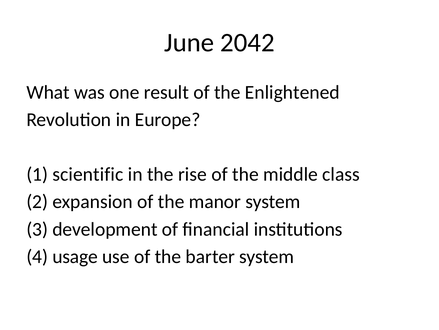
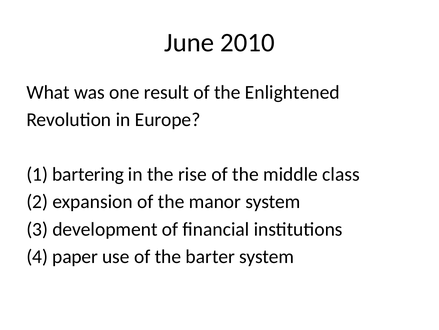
2042: 2042 -> 2010
scientific: scientific -> bartering
usage: usage -> paper
